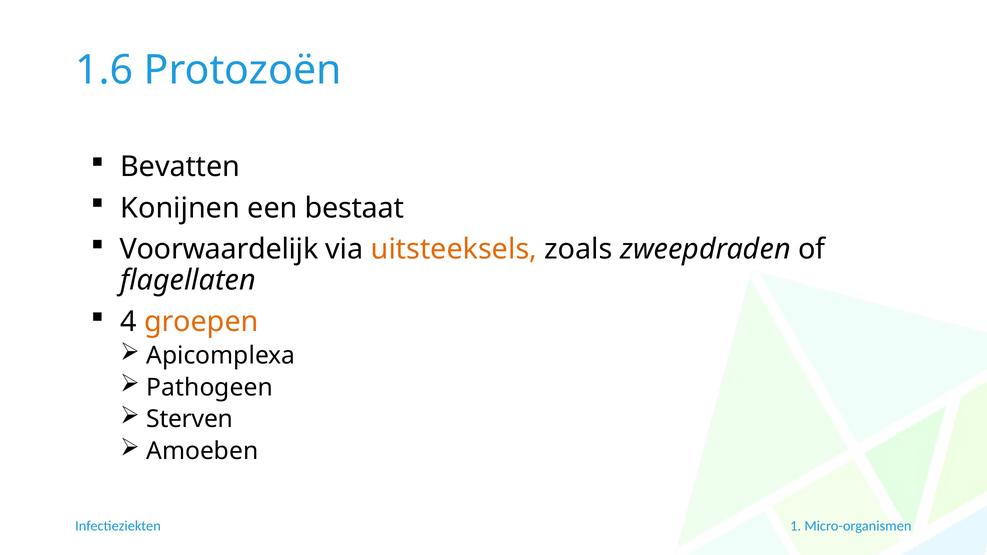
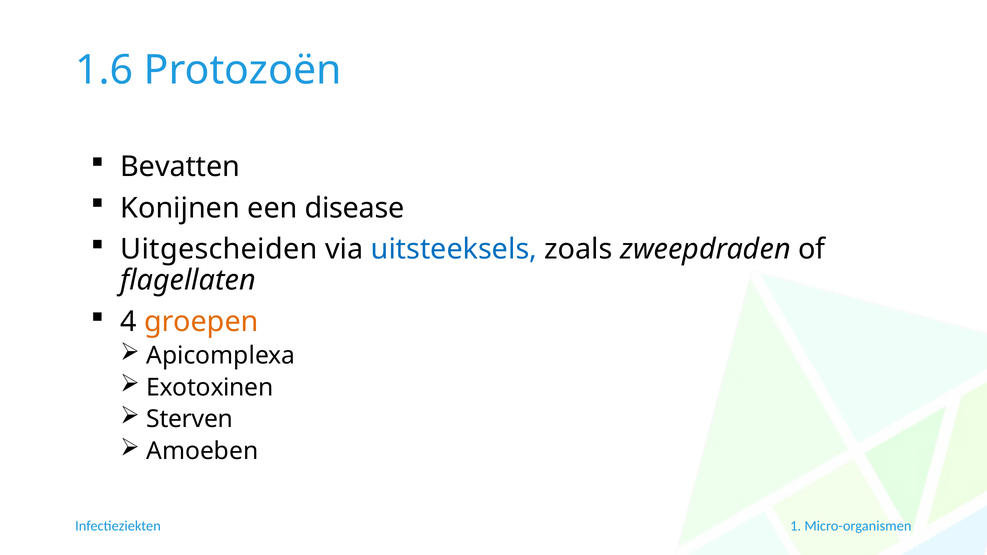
bestaat: bestaat -> disease
Voorwaardelijk: Voorwaardelijk -> Uitgescheiden
uitsteeksels colour: orange -> blue
Pathogeen: Pathogeen -> Exotoxinen
